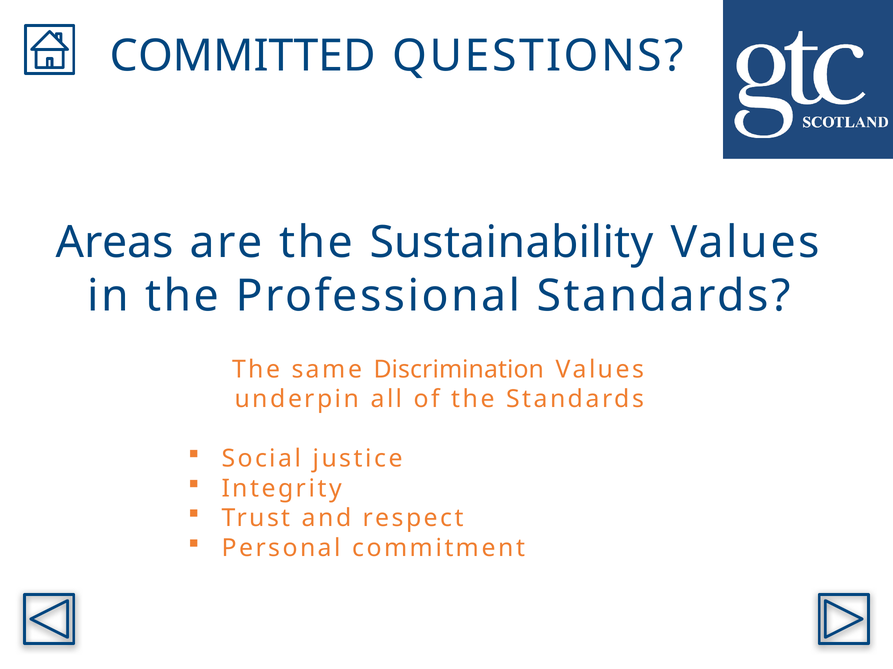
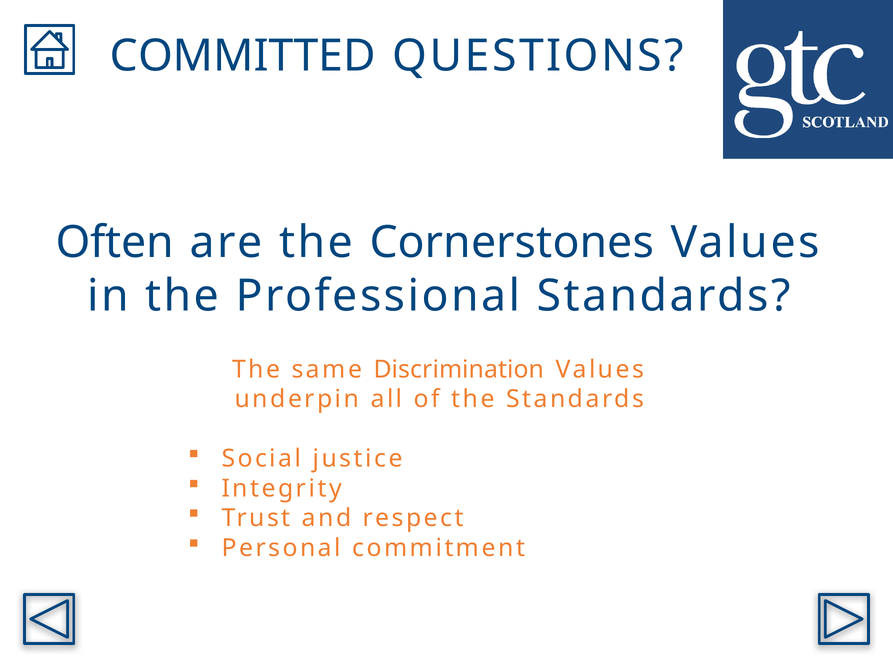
Areas: Areas -> Often
Sustainability: Sustainability -> Cornerstones
